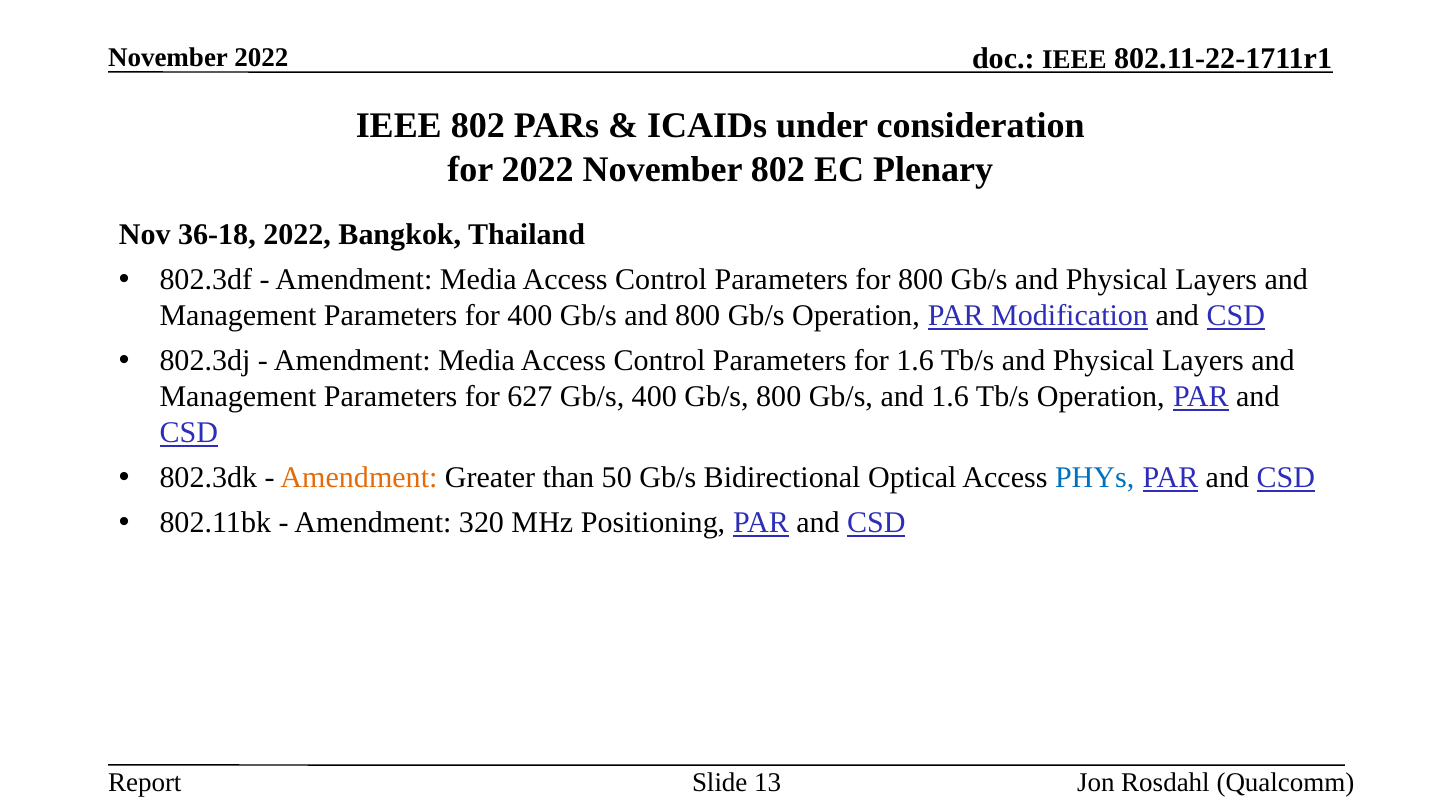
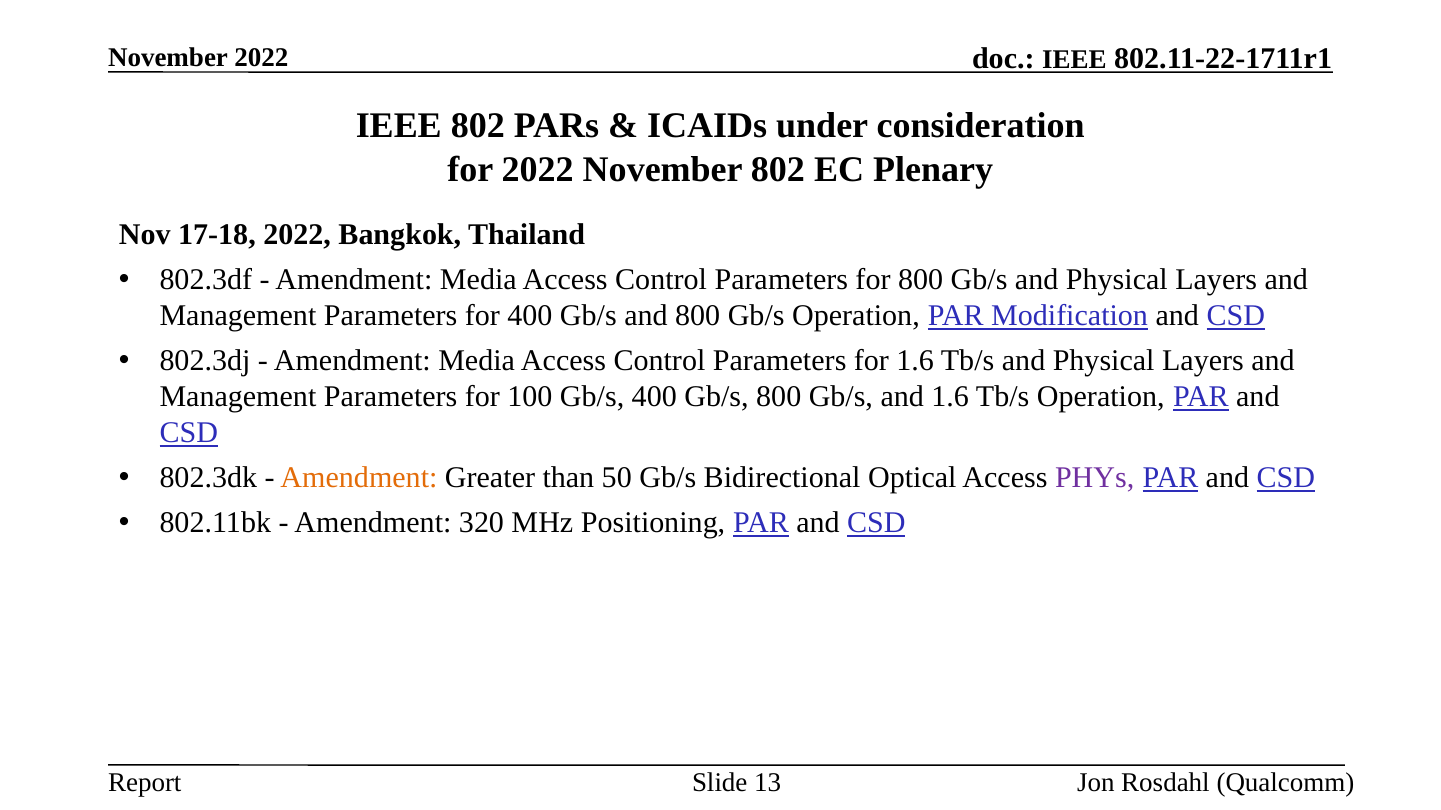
36-18: 36-18 -> 17-18
627: 627 -> 100
PHYs colour: blue -> purple
